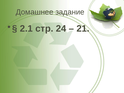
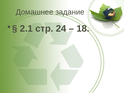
21: 21 -> 18
